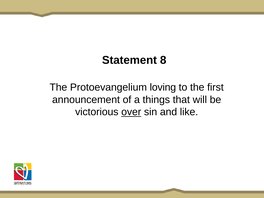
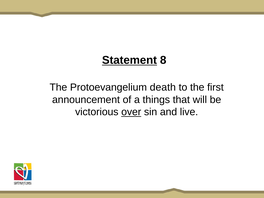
Statement underline: none -> present
loving: loving -> death
like: like -> live
